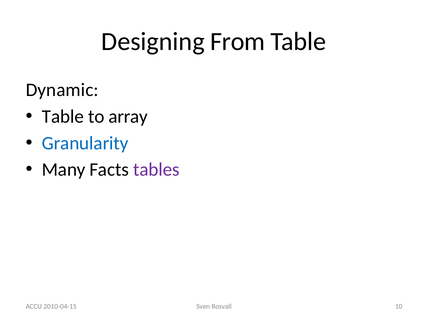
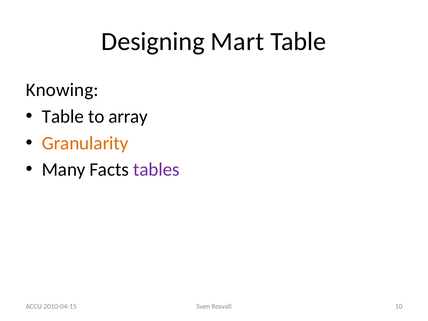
From: From -> Mart
Dynamic: Dynamic -> Knowing
Granularity colour: blue -> orange
